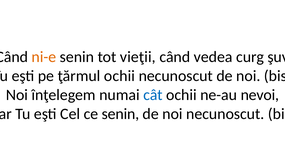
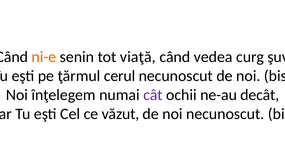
vieţii: vieţii -> viaţă
ţărmul ochii: ochii -> cerul
cât colour: blue -> purple
nevoi: nevoi -> decât
ce senin: senin -> văzut
